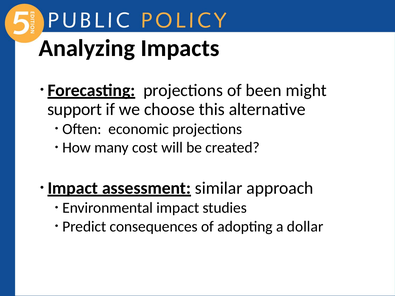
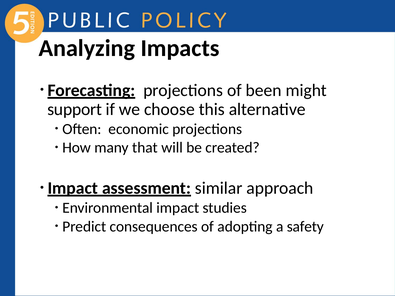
cost: cost -> that
dollar: dollar -> safety
